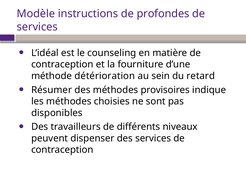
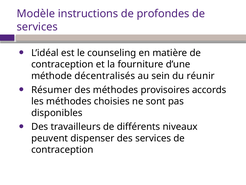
détérioration: détérioration -> décentralisés
retard: retard -> réunir
indique: indique -> accords
